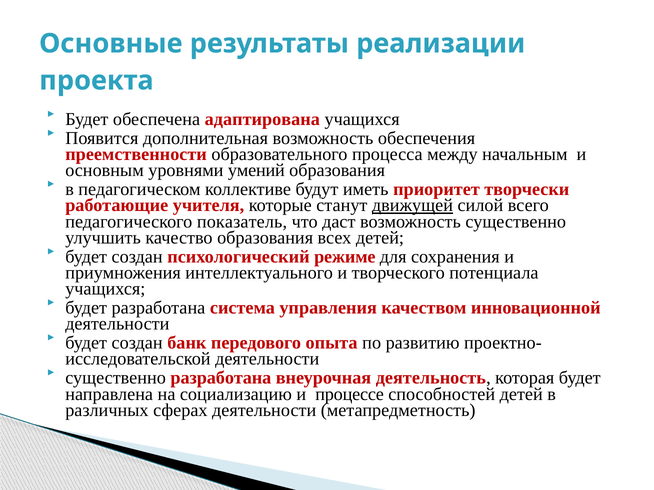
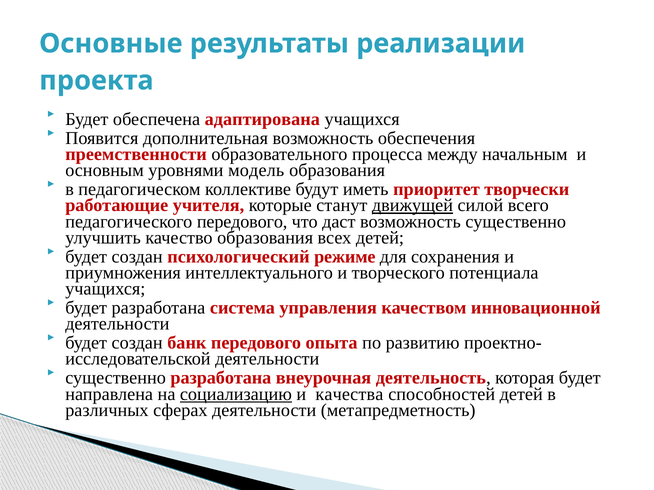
умений: умений -> модель
педагогического показатель: показатель -> передового
социализацию underline: none -> present
процессе: процессе -> качества
